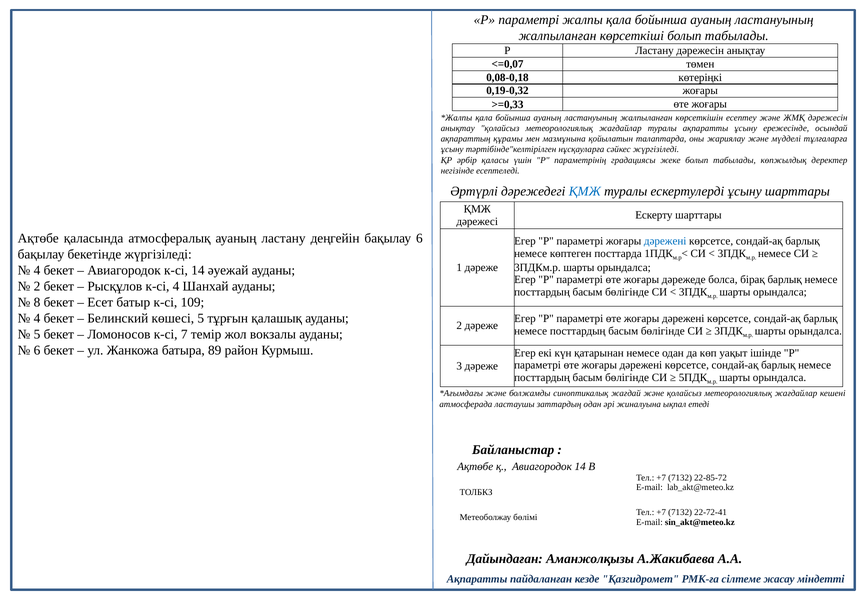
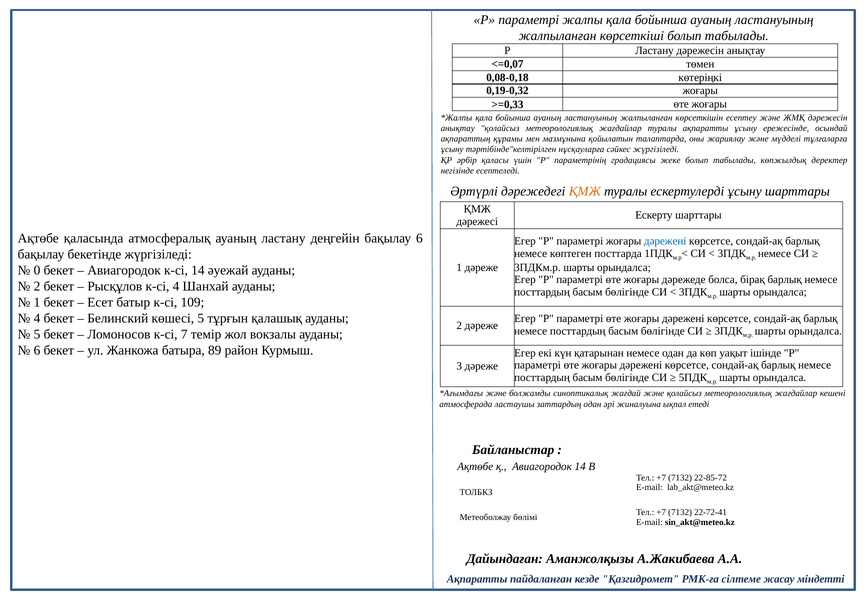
ҚМЖ at (585, 191) colour: blue -> orange
4 at (37, 270): 4 -> 0
8 at (37, 302): 8 -> 1
